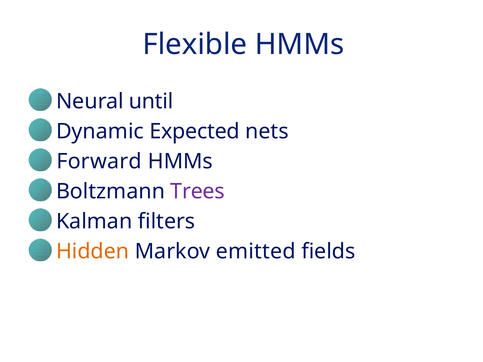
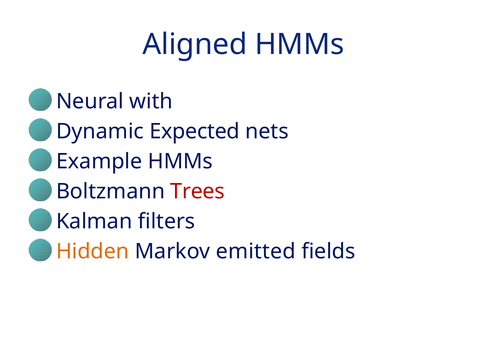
Flexible: Flexible -> Aligned
until: until -> with
Forward: Forward -> Example
Trees colour: purple -> red
